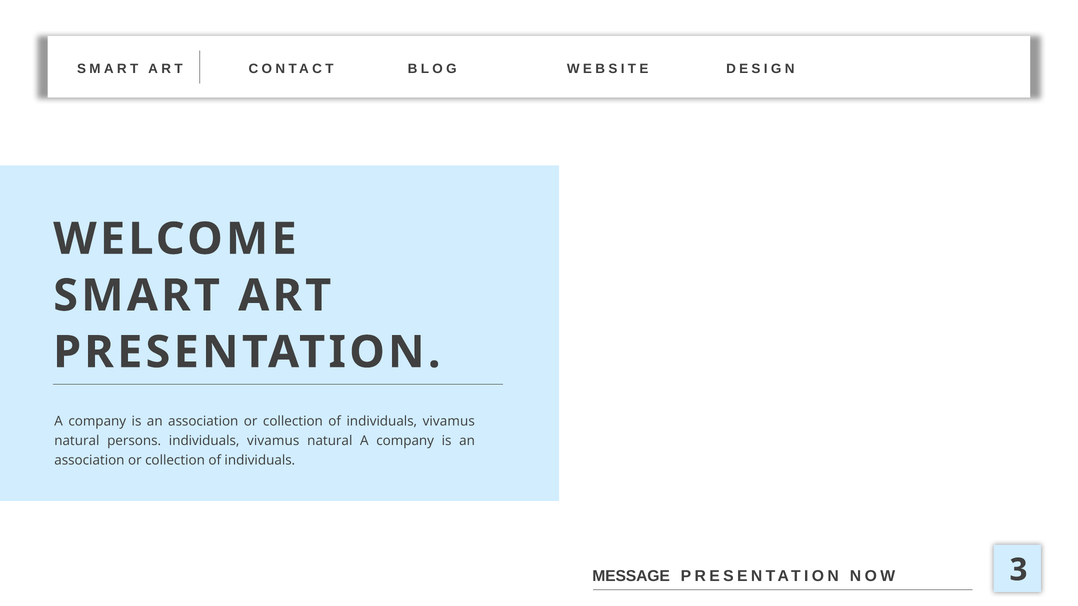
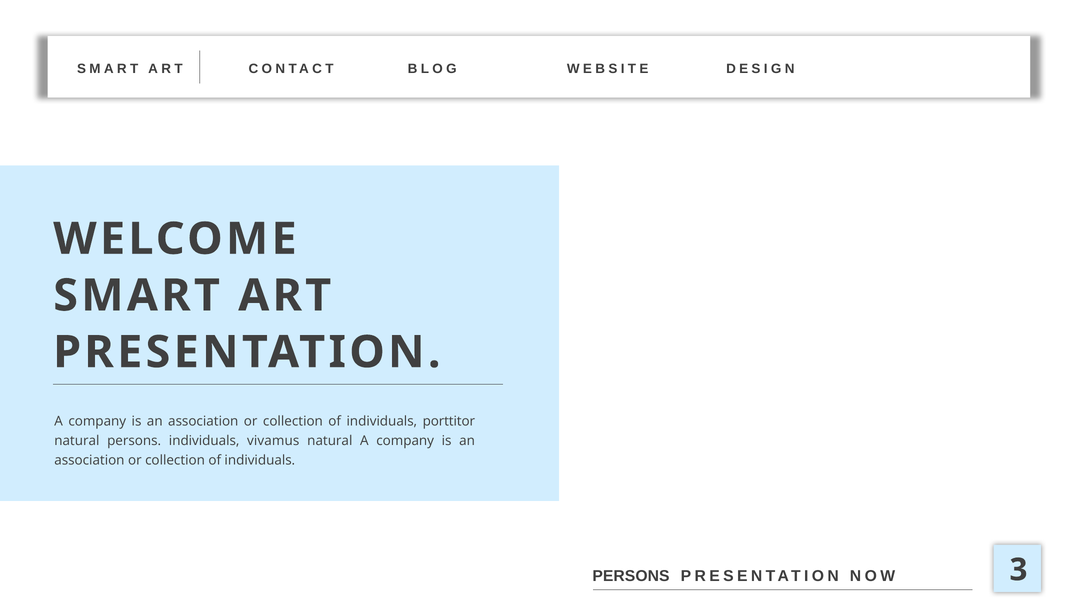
of individuals vivamus: vivamus -> porttitor
MESSAGE at (631, 576): MESSAGE -> PERSONS
